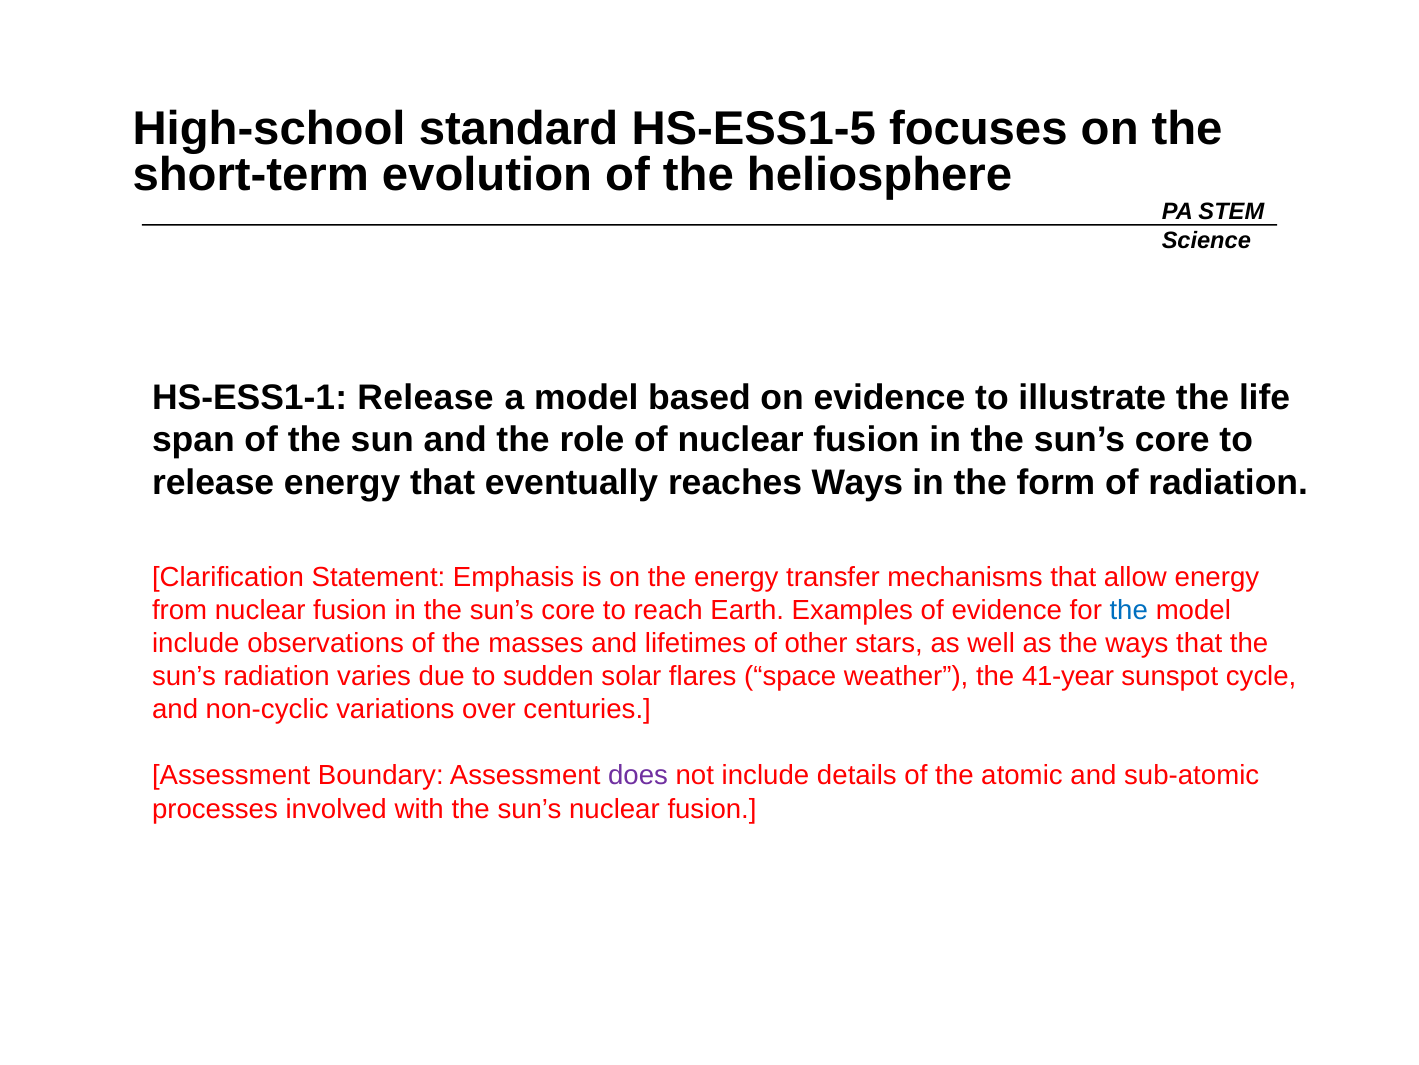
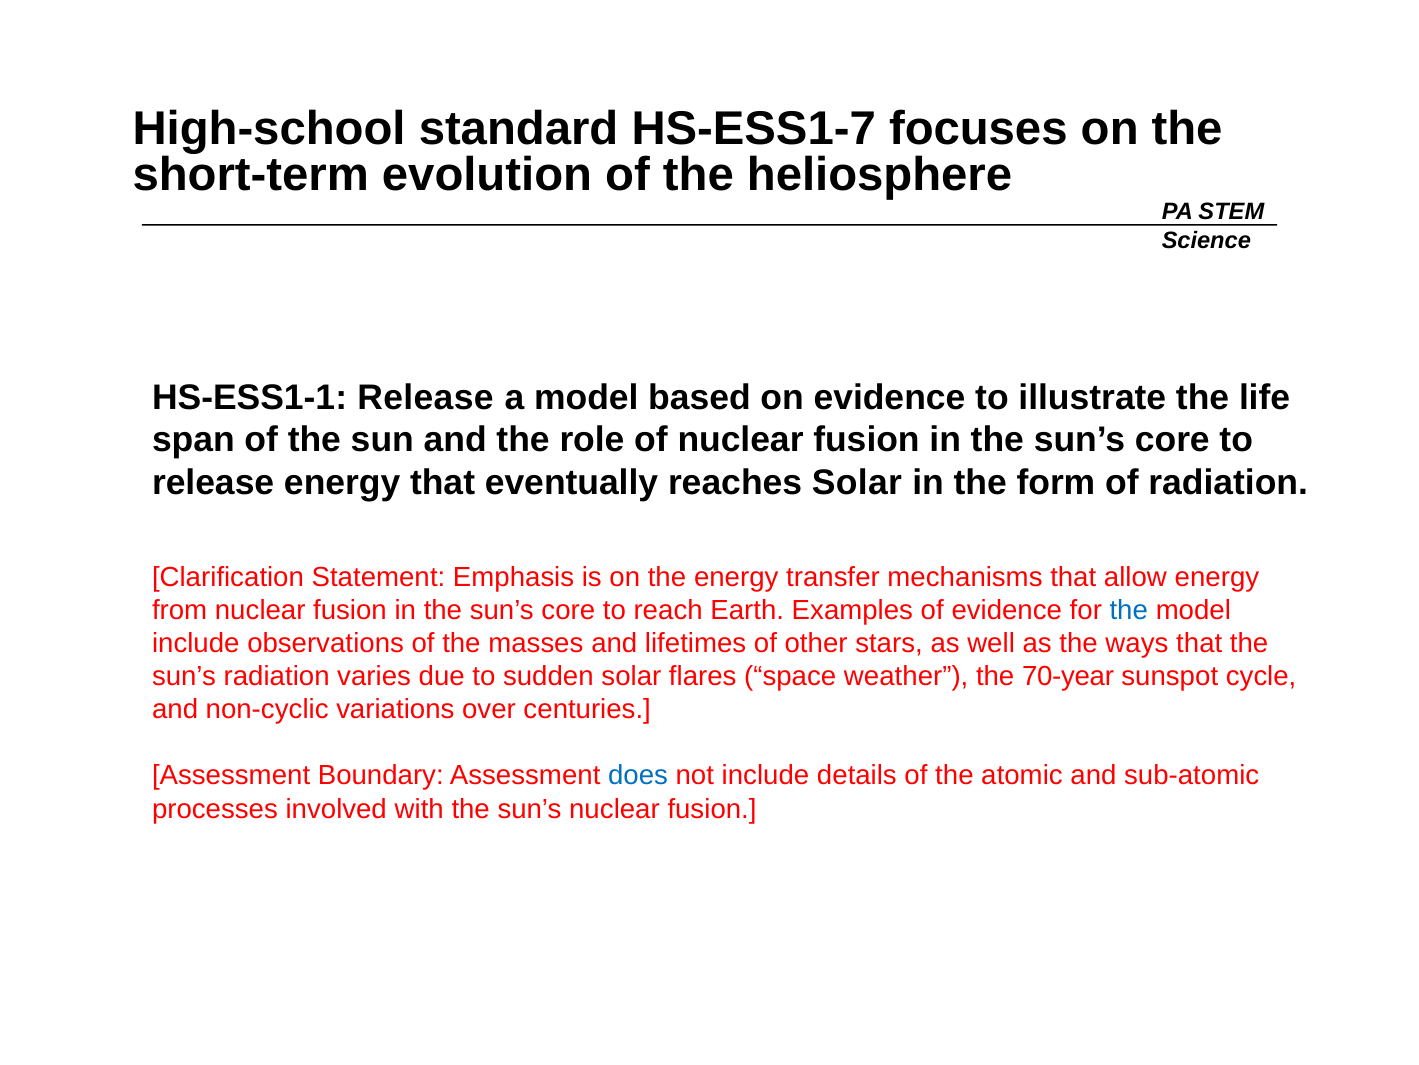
HS-ESS1-5: HS-ESS1-5 -> HS-ESS1-7
reaches Ways: Ways -> Solar
41-year: 41-year -> 70-year
does colour: purple -> blue
